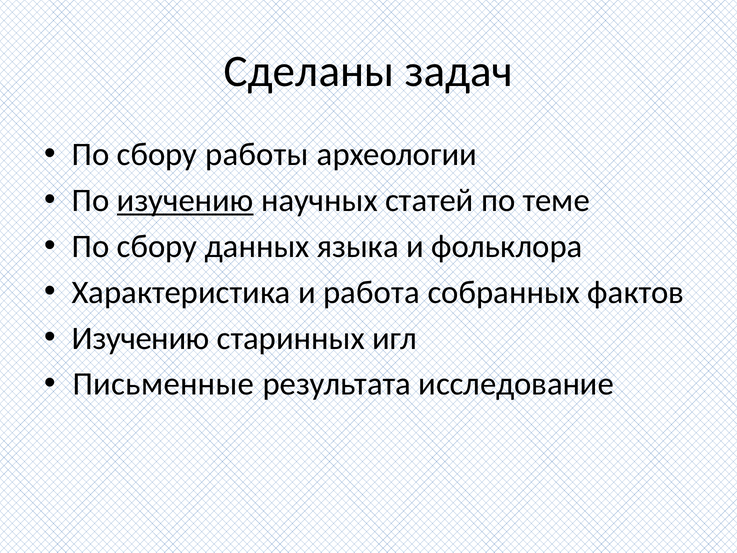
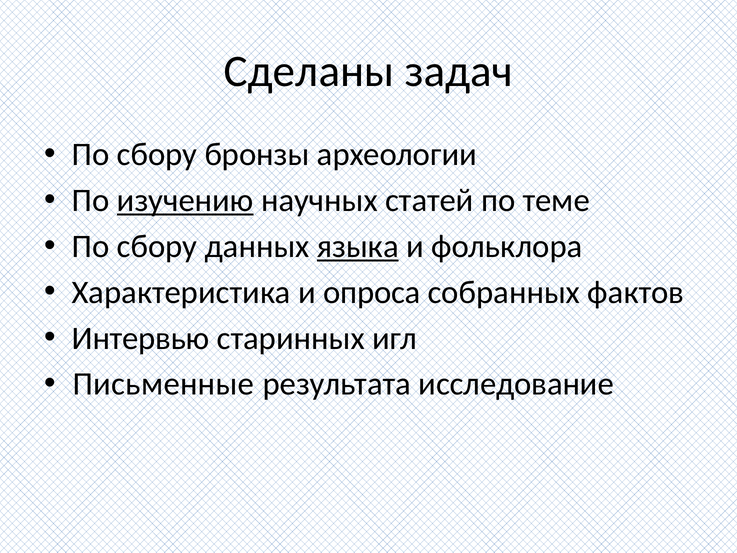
работы: работы -> бронзы
языка underline: none -> present
работа: работа -> опроса
Изучению at (141, 338): Изучению -> Интервью
